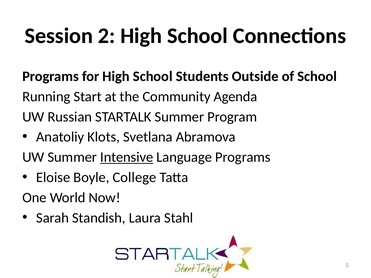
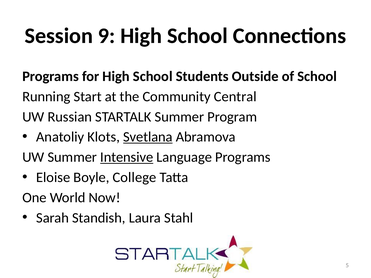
2: 2 -> 9
Agenda: Agenda -> Central
Svetlana underline: none -> present
